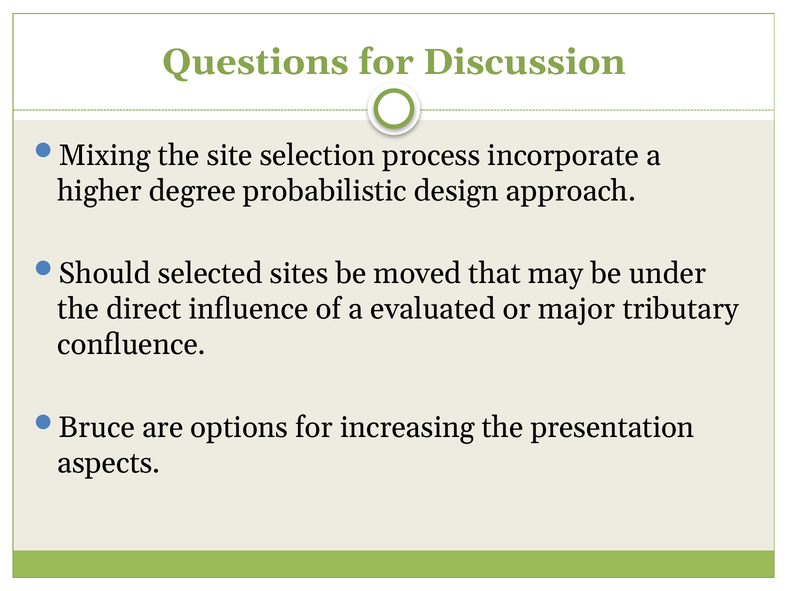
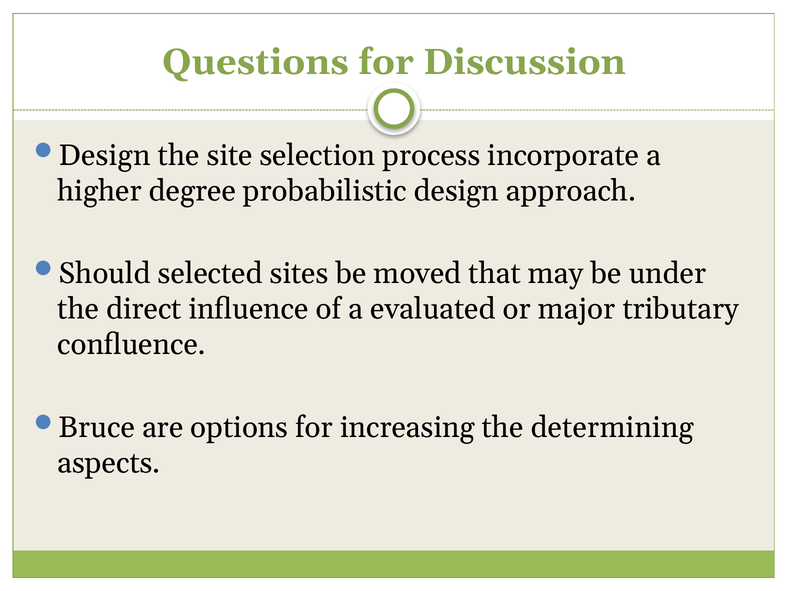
Mixing at (105, 155): Mixing -> Design
presentation: presentation -> determining
